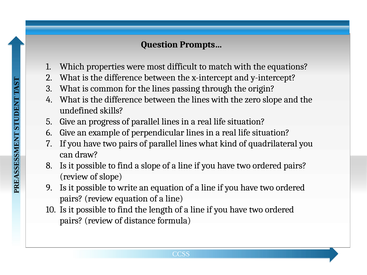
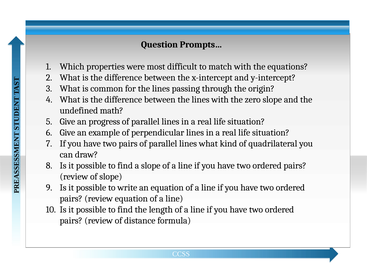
skills: skills -> math
